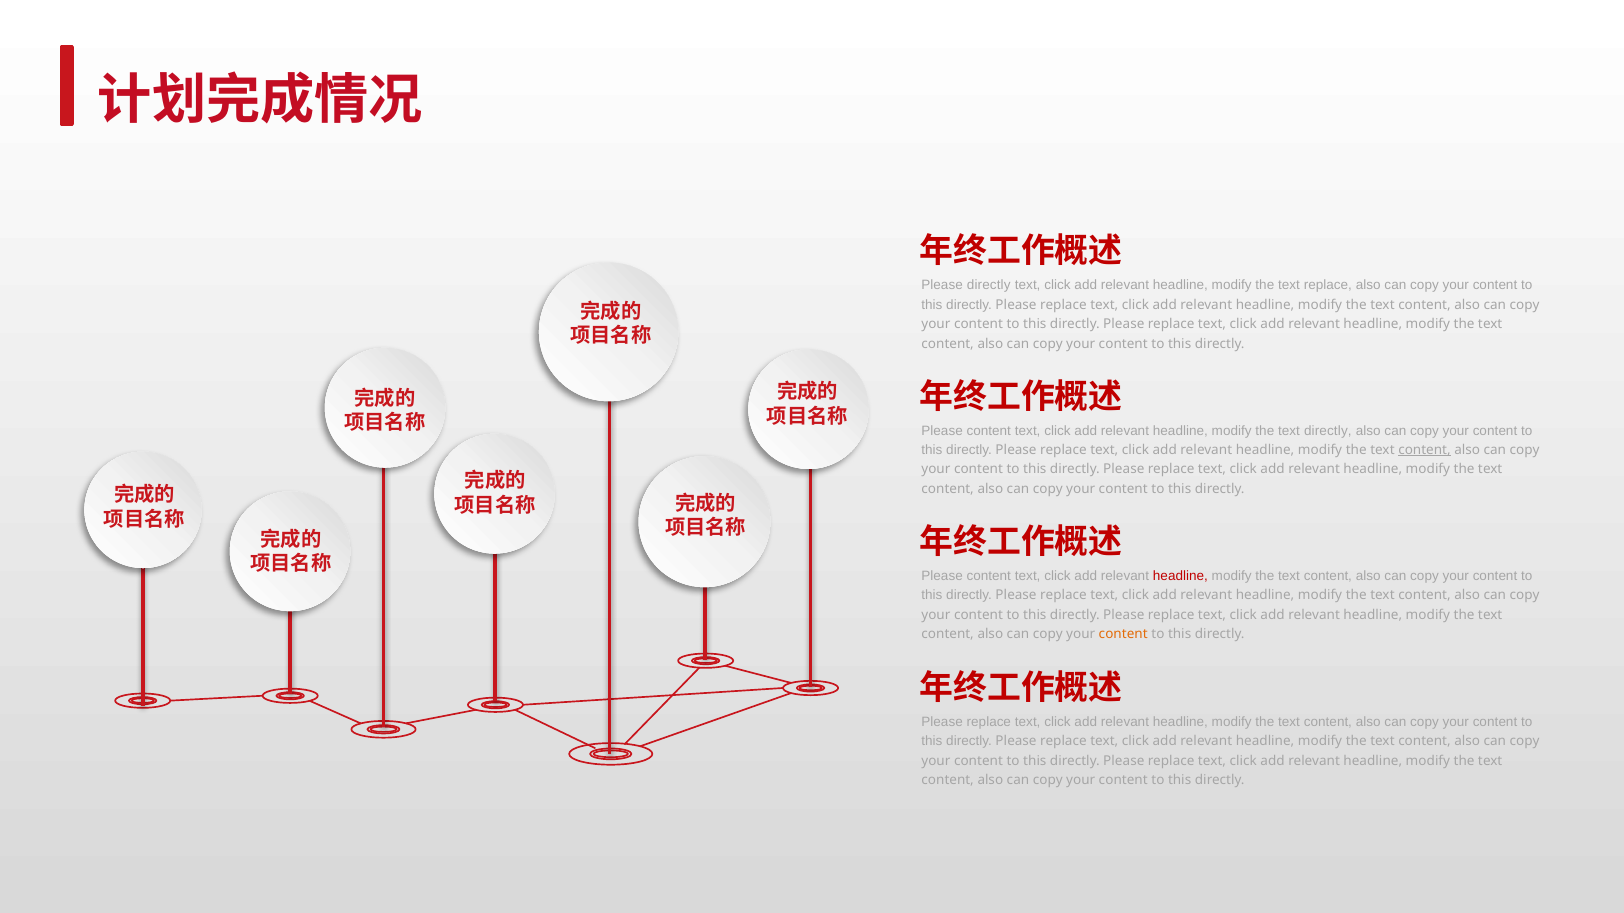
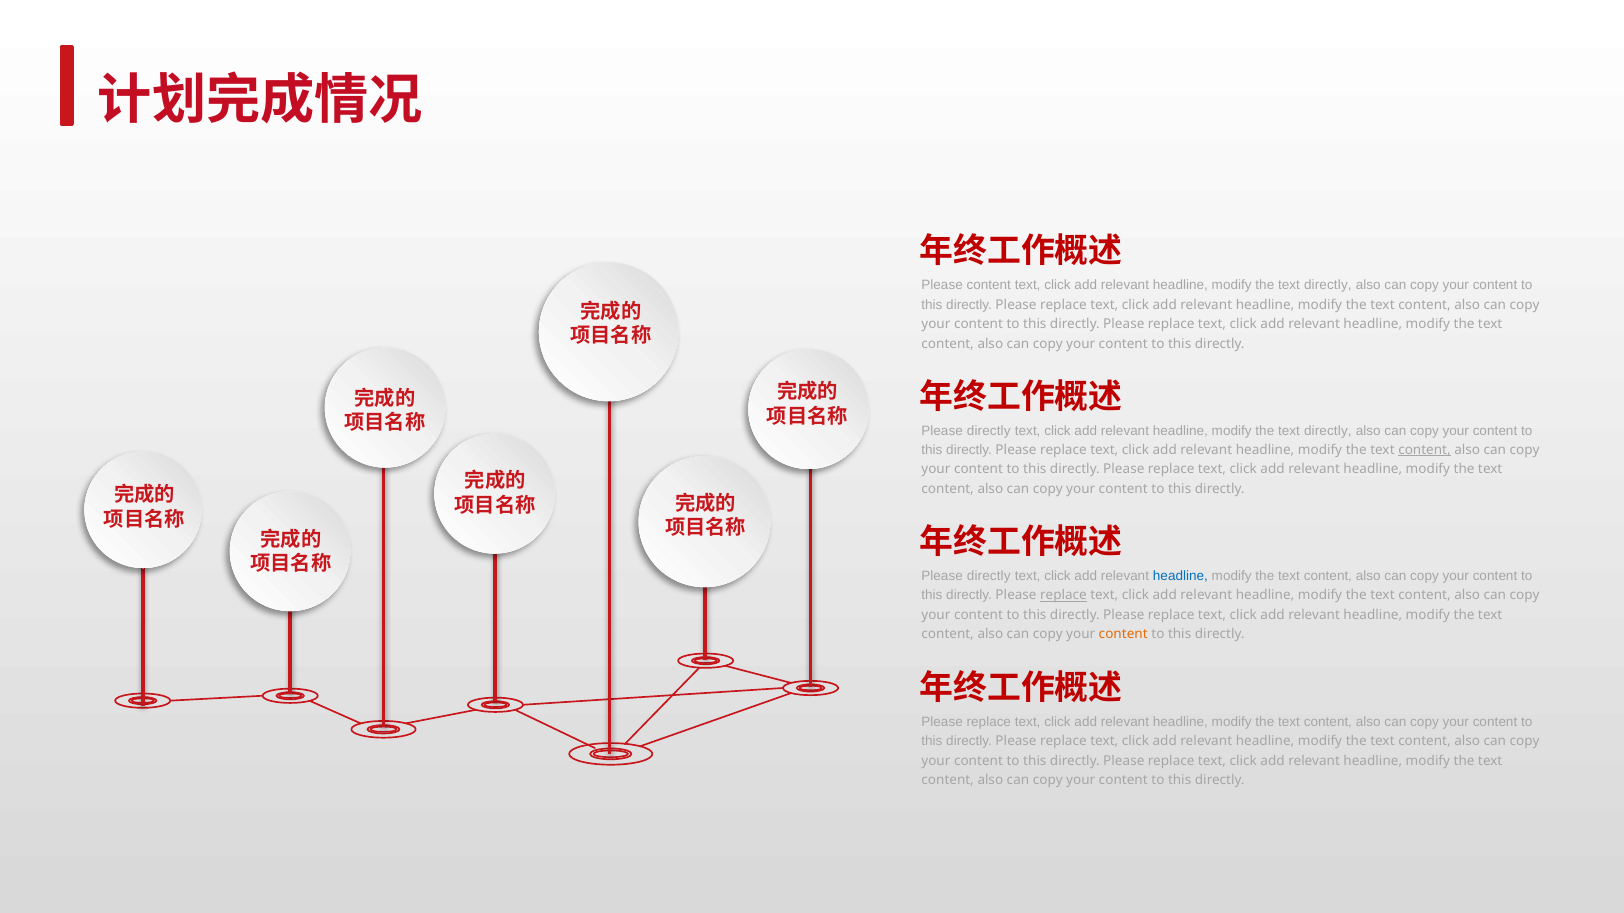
Please directly: directly -> content
replace at (1328, 286): replace -> directly
content at (989, 431): content -> directly
content at (989, 576): content -> directly
headline at (1180, 576) colour: red -> blue
replace at (1063, 596) underline: none -> present
